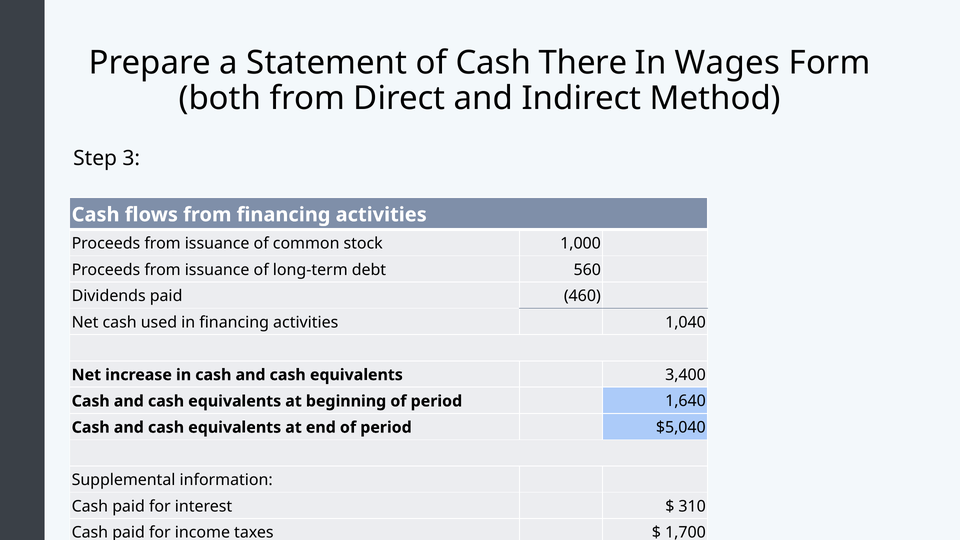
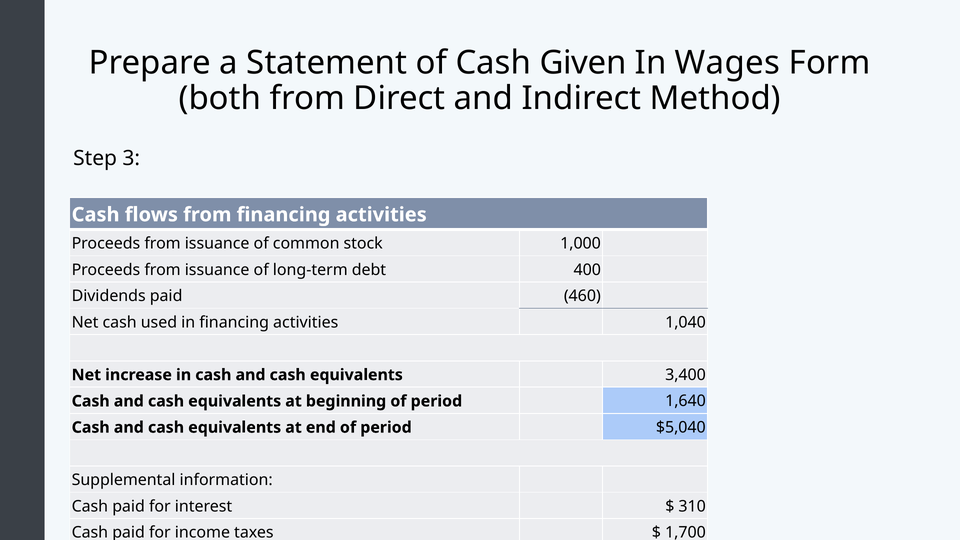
There: There -> Given
560: 560 -> 400
